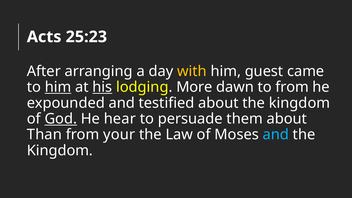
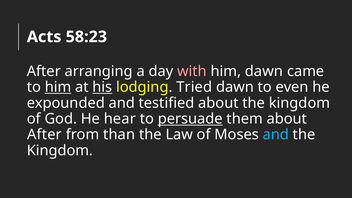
25:23: 25:23 -> 58:23
with colour: yellow -> pink
him guest: guest -> dawn
More: More -> Tried
to from: from -> even
God underline: present -> none
persuade underline: none -> present
Than at (44, 135): Than -> After
your: your -> than
